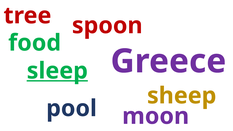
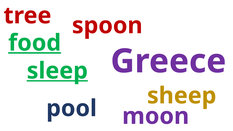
food underline: none -> present
